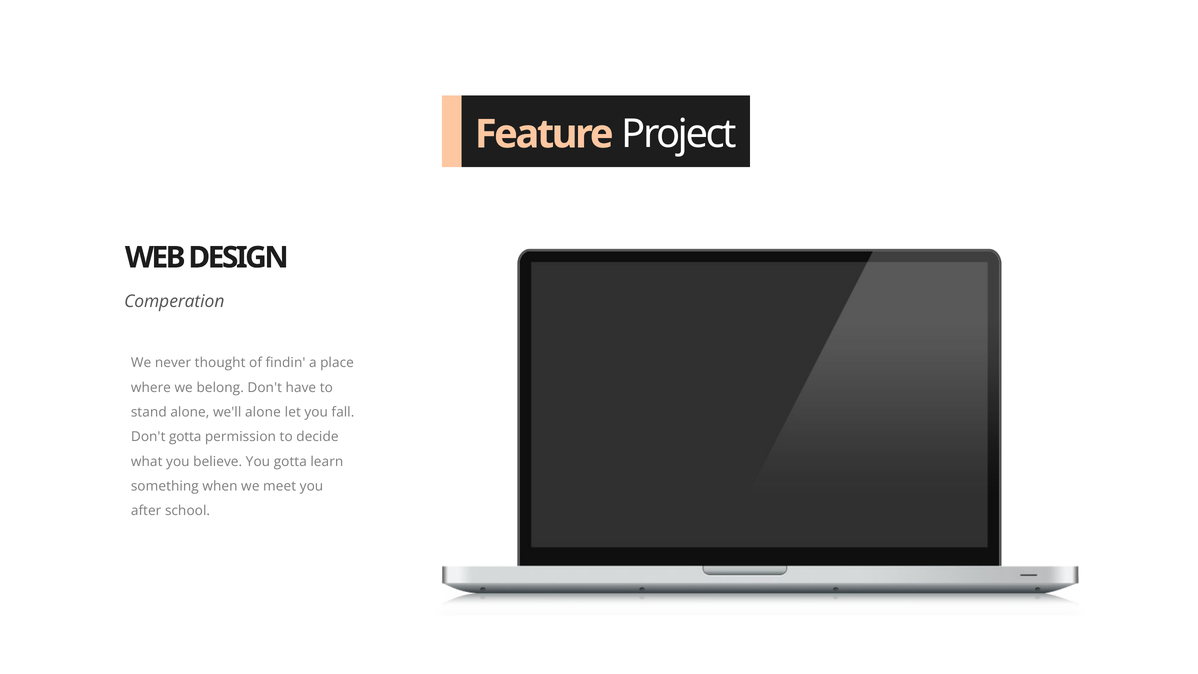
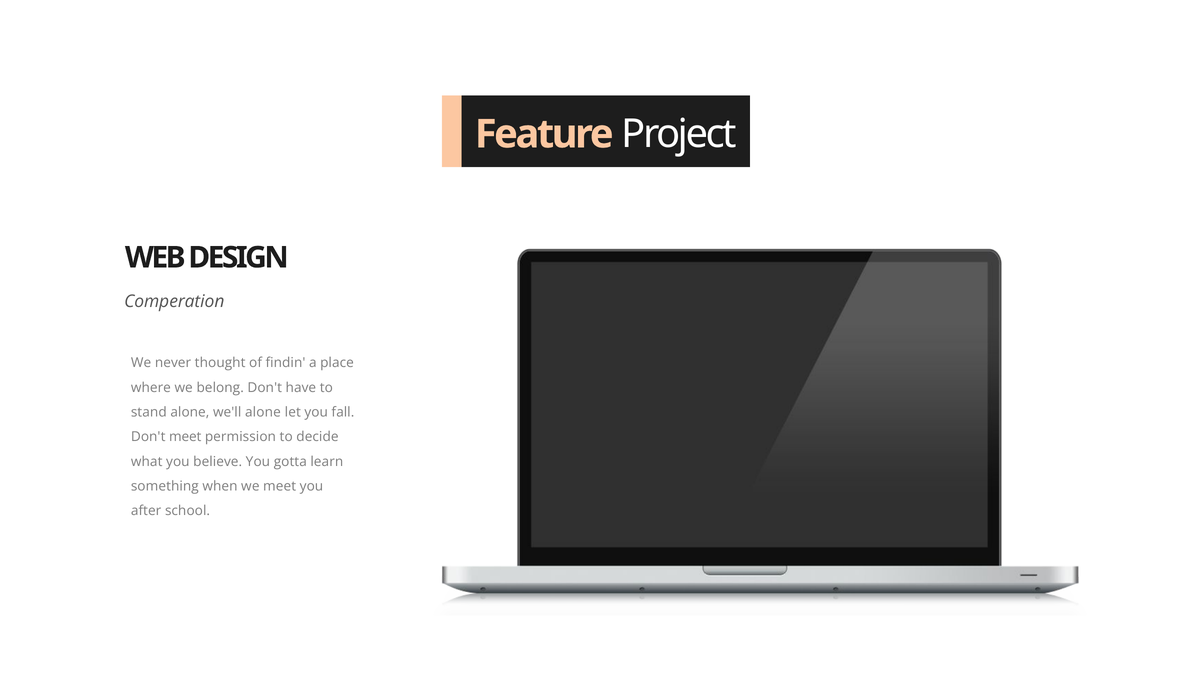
Don't gotta: gotta -> meet
